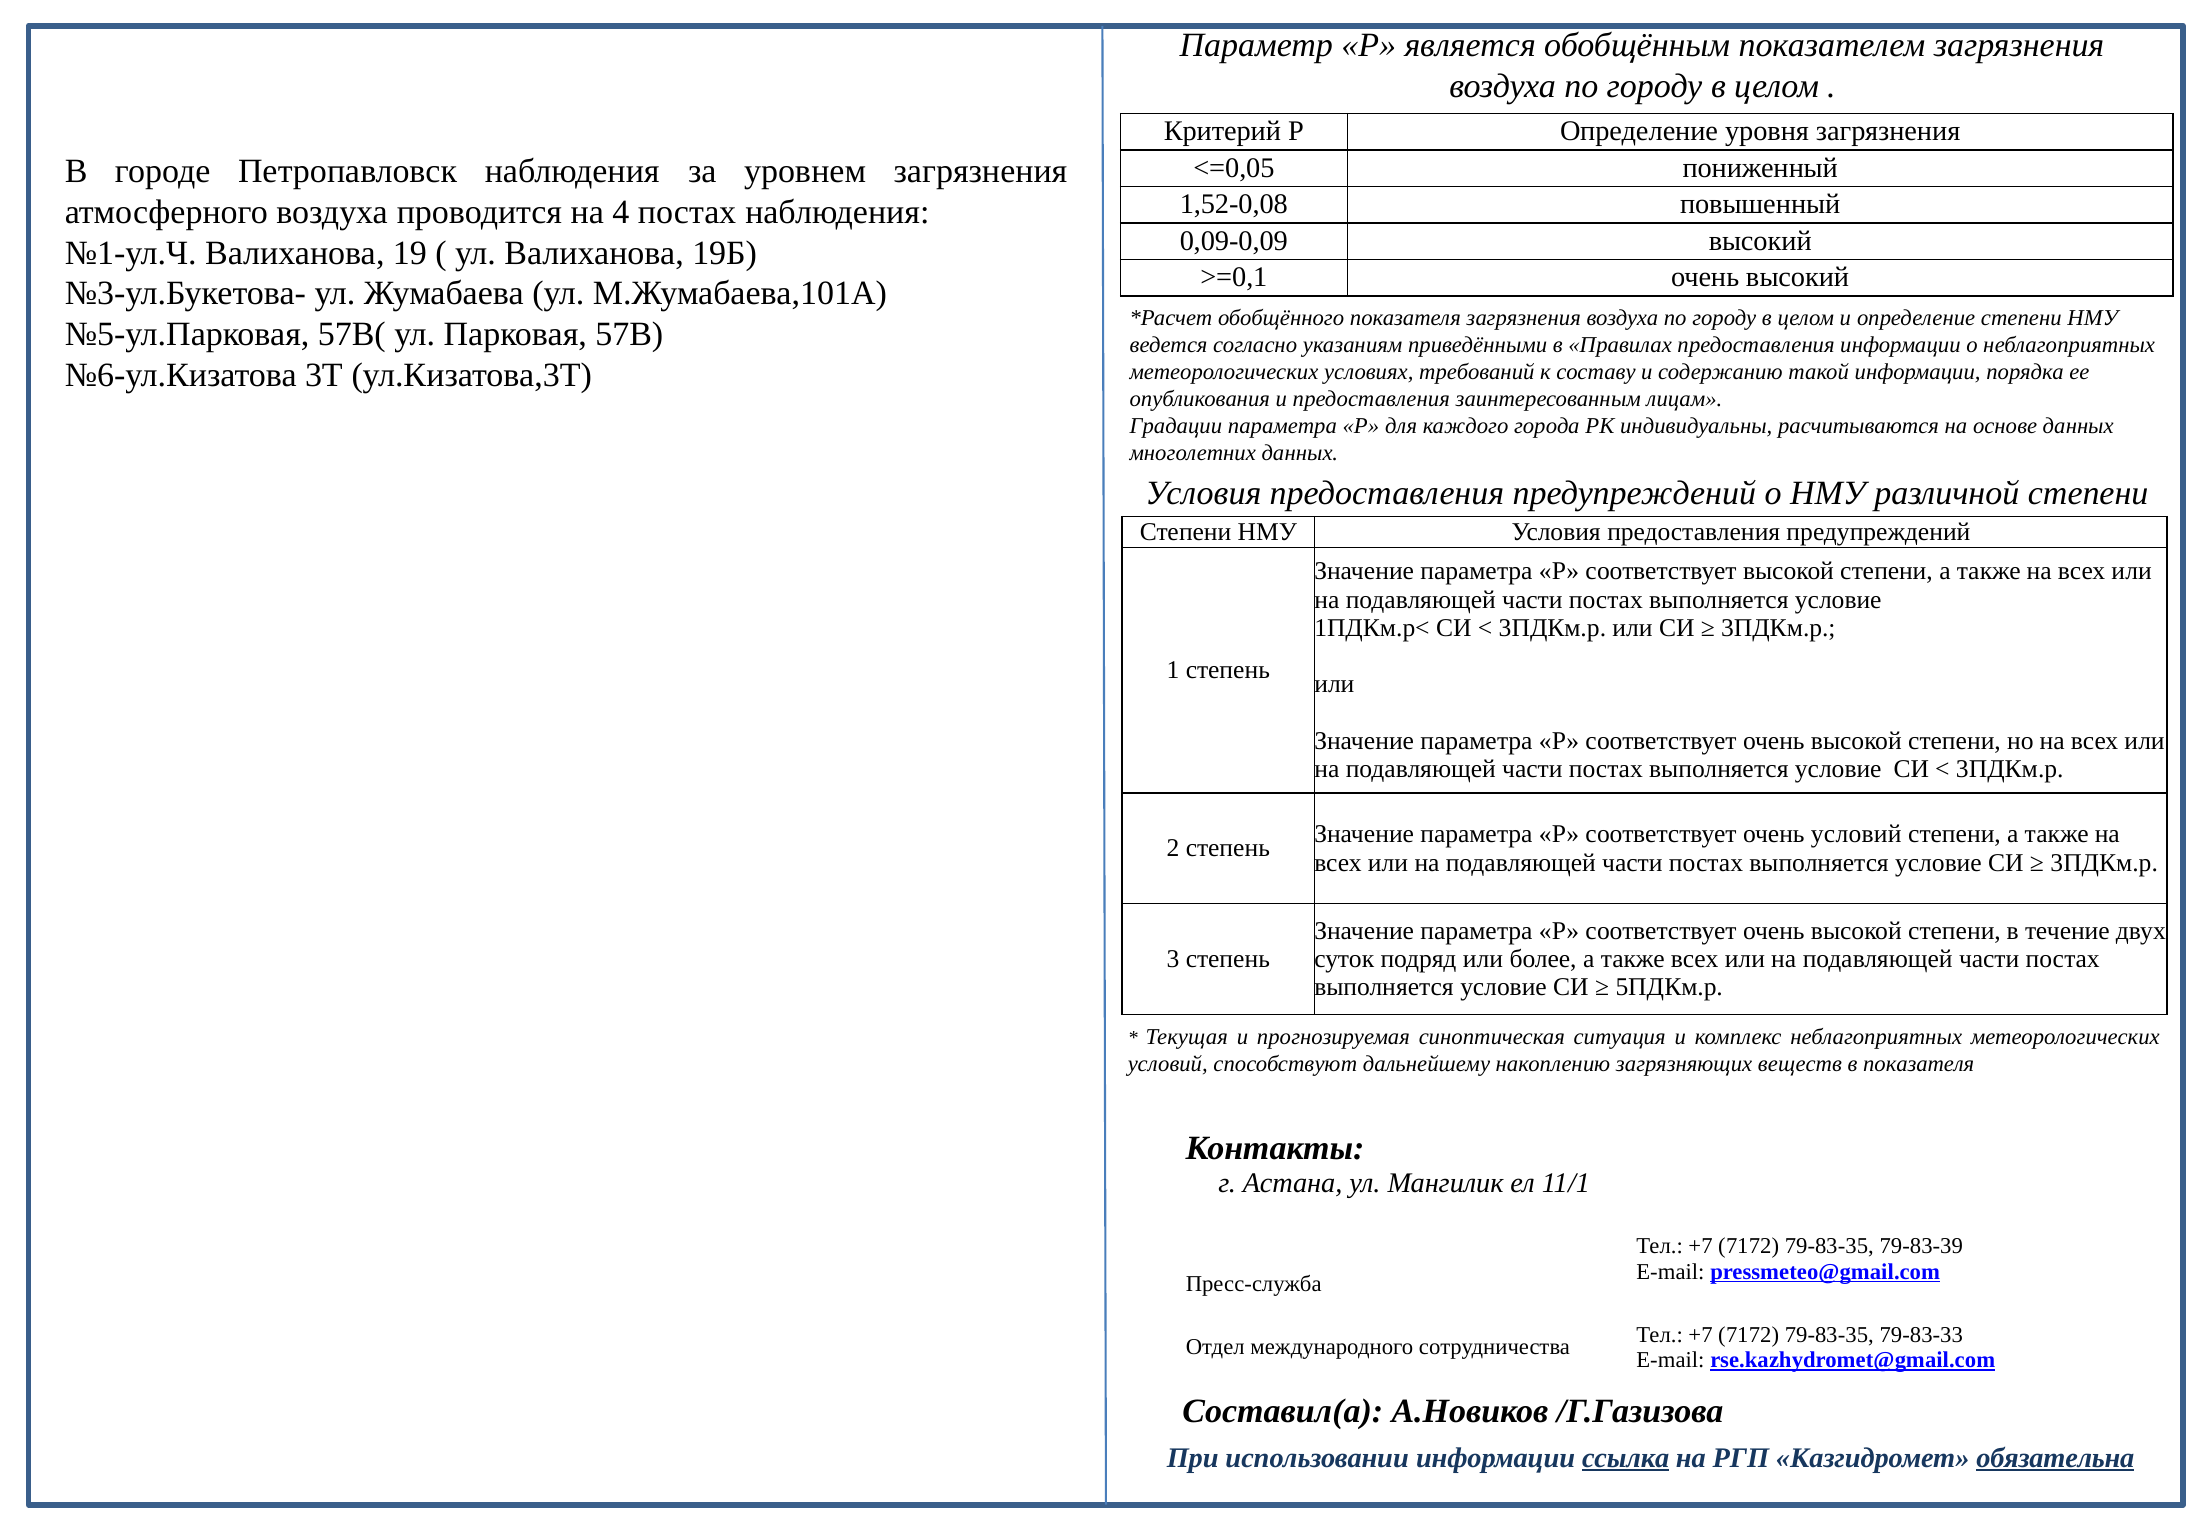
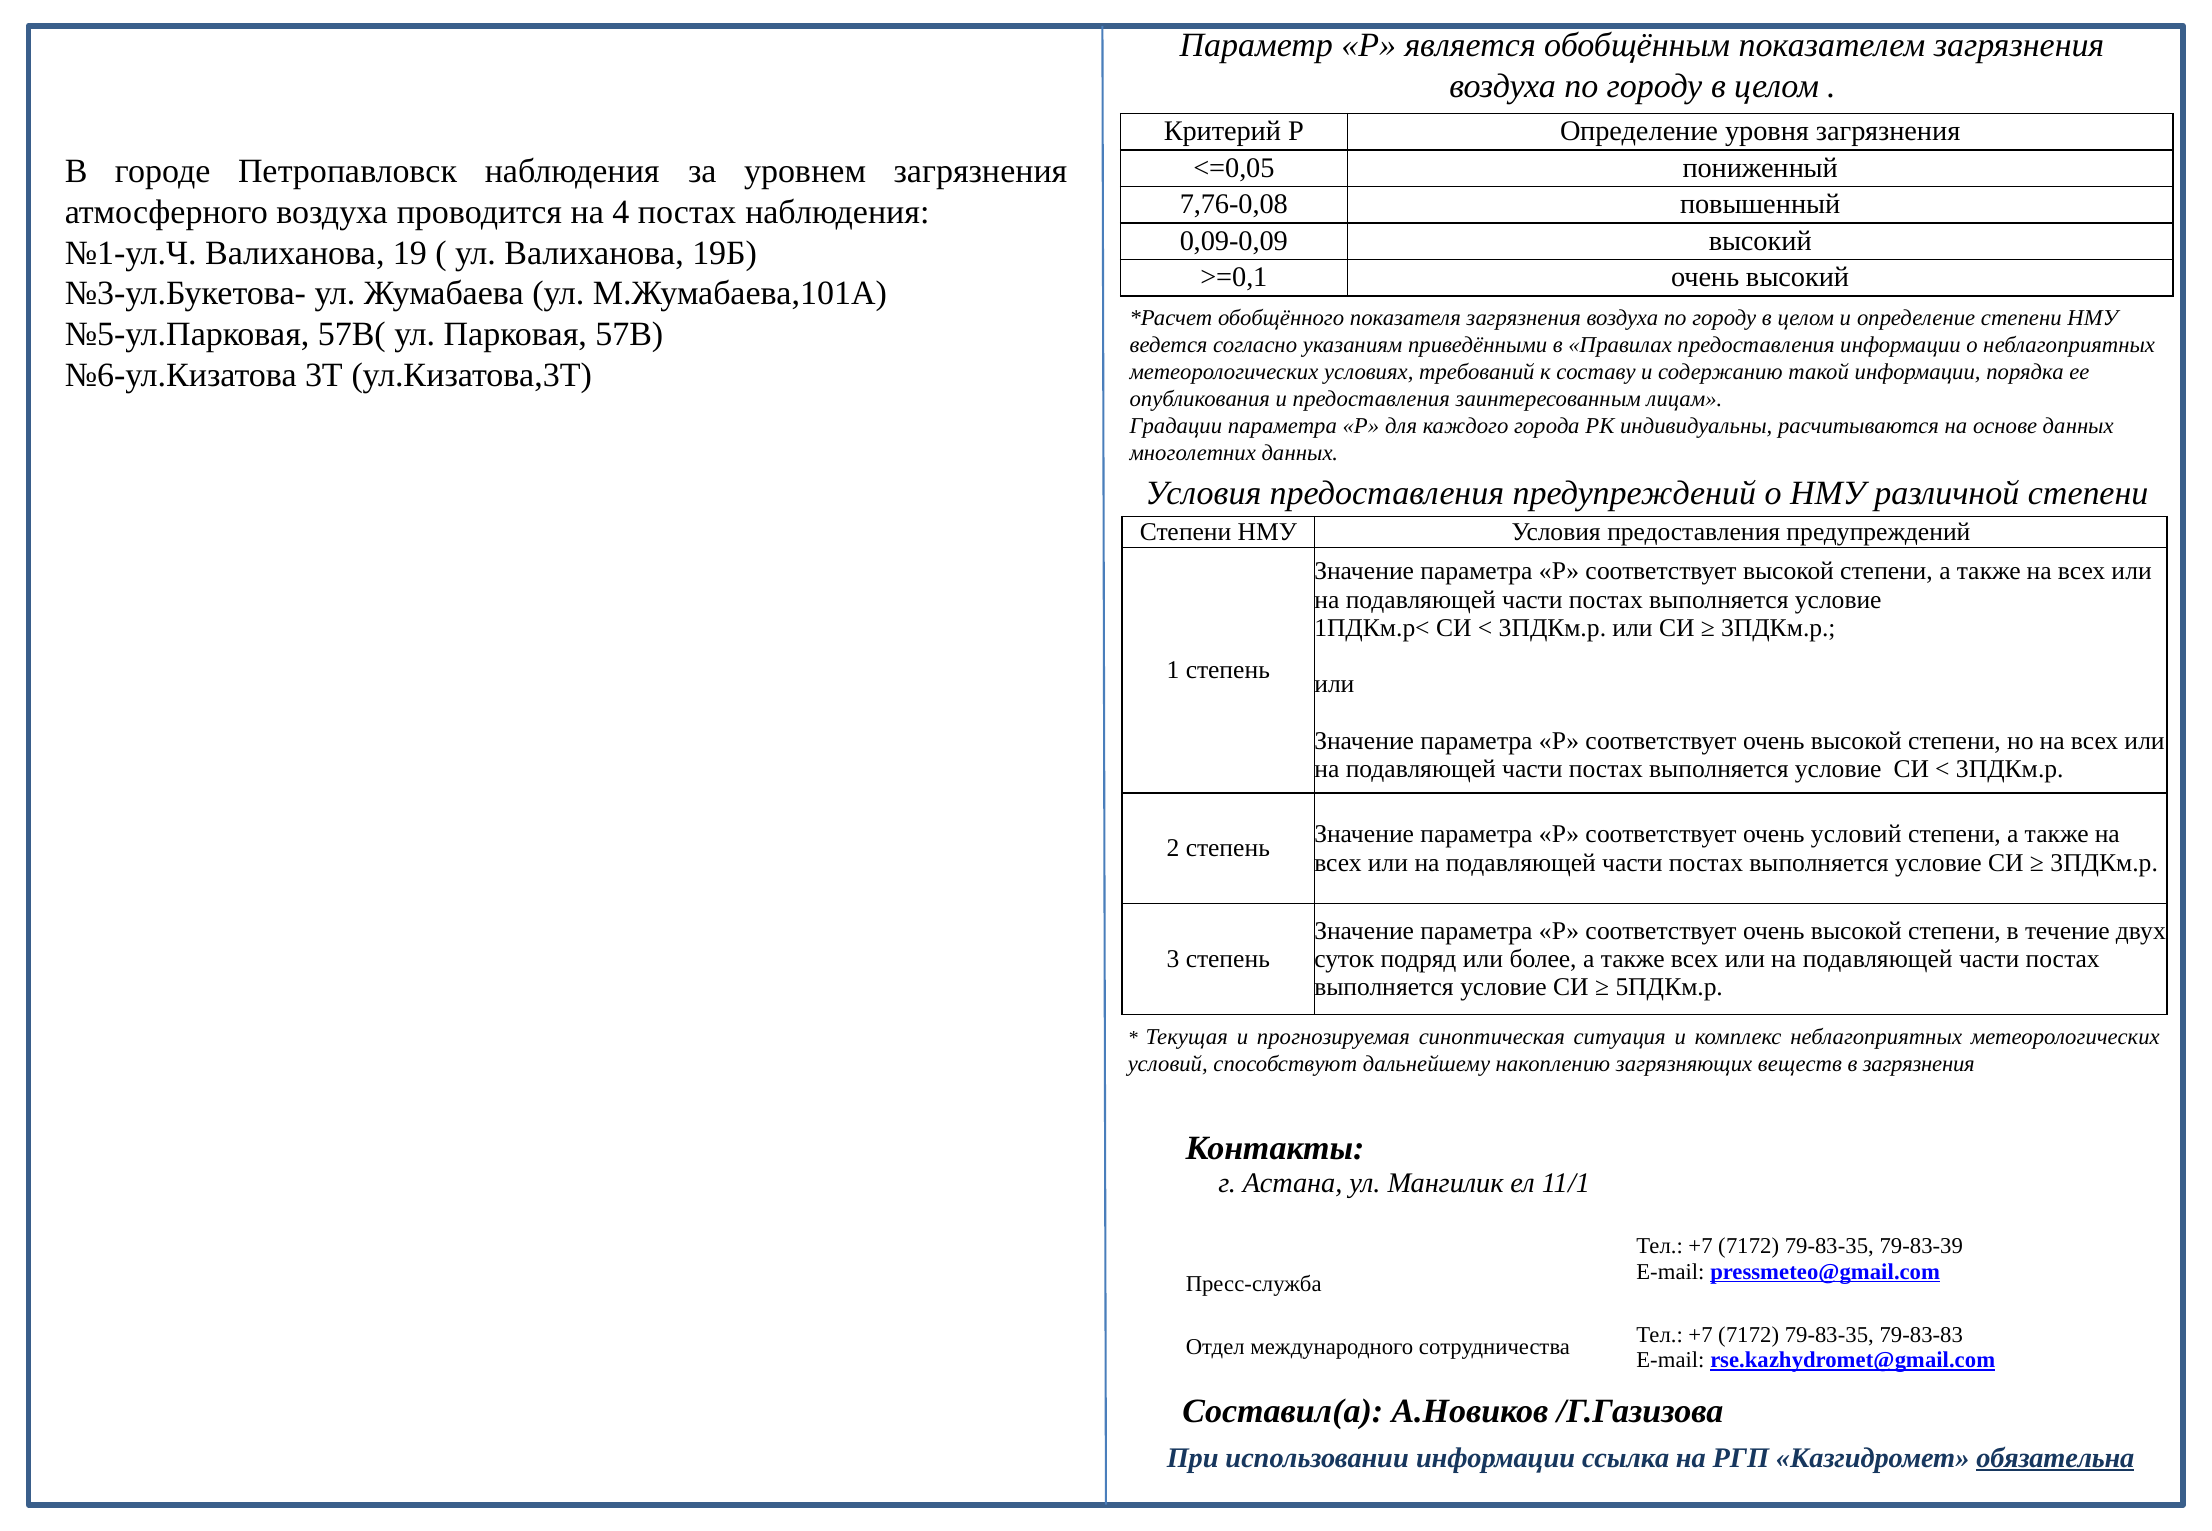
1,52-0,08: 1,52-0,08 -> 7,76-0,08
в показателя: показателя -> загрязнения
79-83-33: 79-83-33 -> 79-83-83
ссылка underline: present -> none
